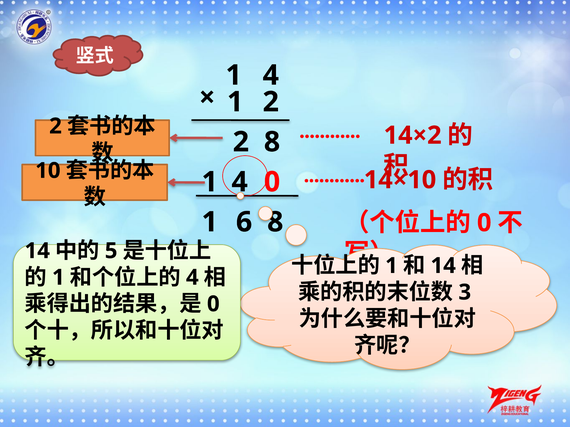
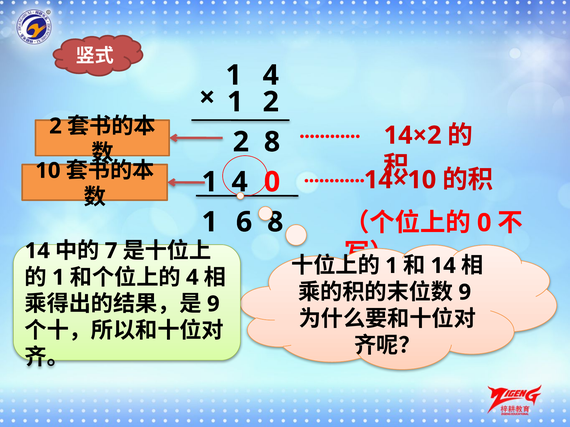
5: 5 -> 7
3 at (465, 293): 3 -> 9
0 at (213, 304): 0 -> 9
